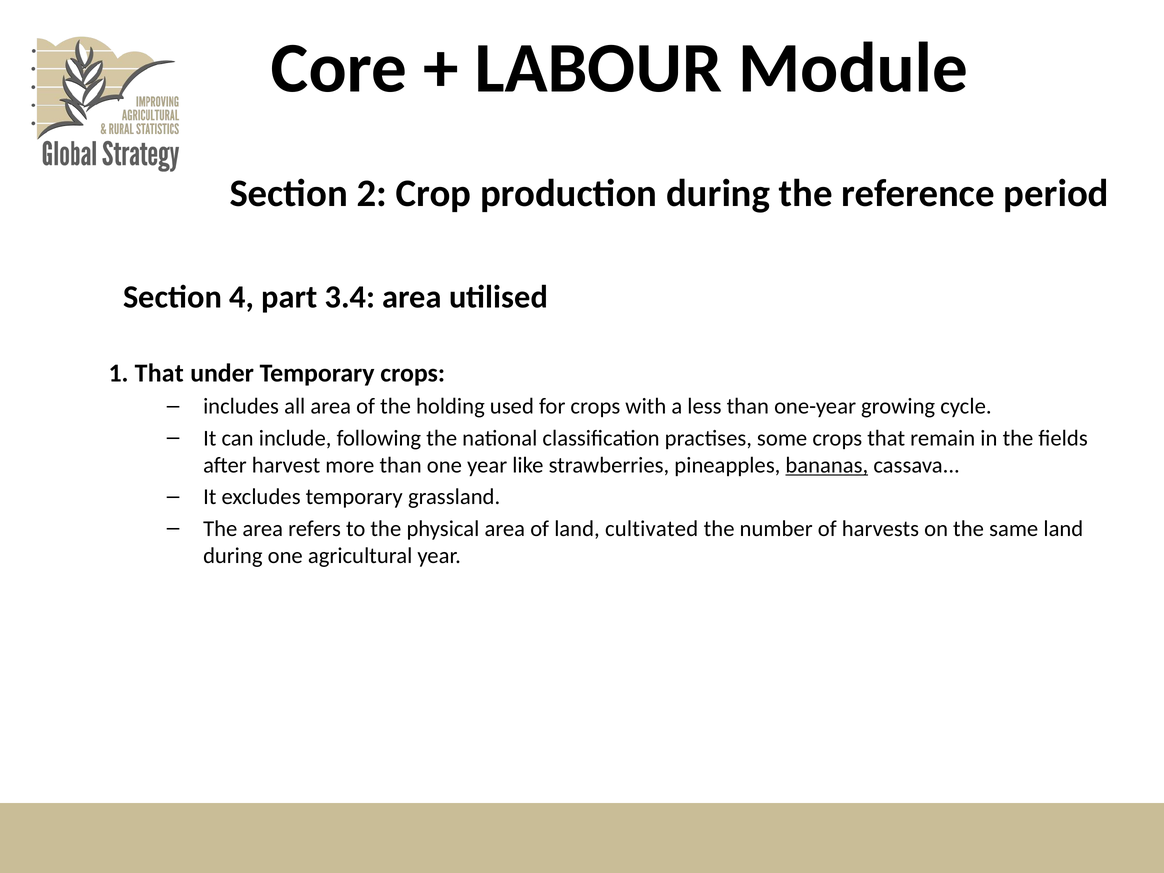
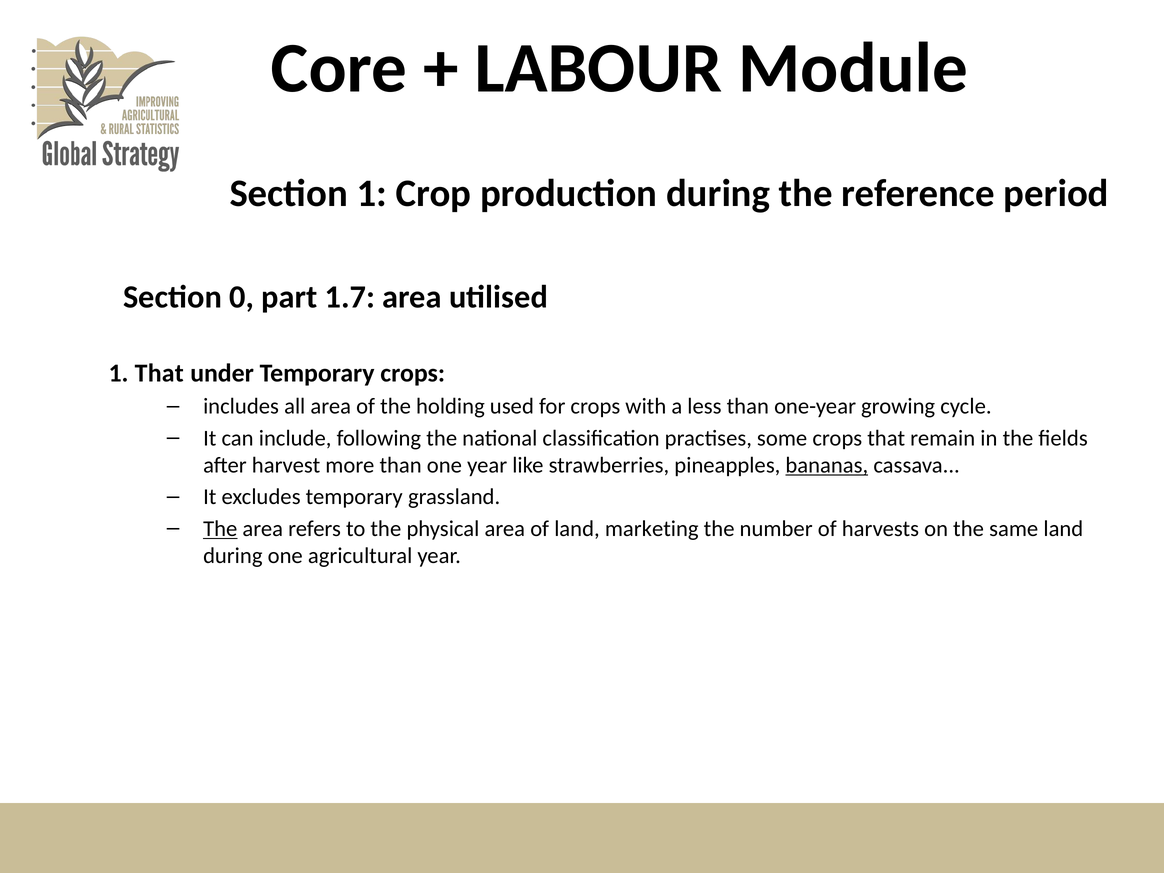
Section 2: 2 -> 1
4: 4 -> 0
3.4: 3.4 -> 1.7
The at (220, 529) underline: none -> present
cultivated: cultivated -> marketing
